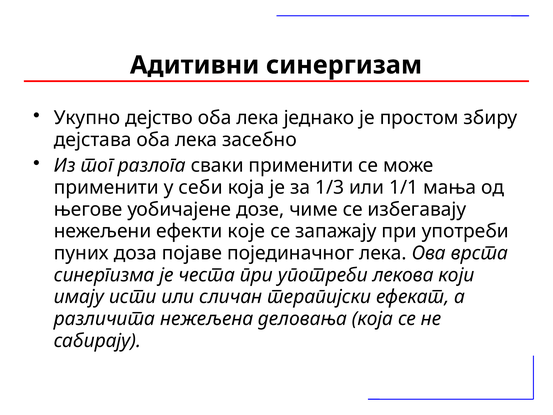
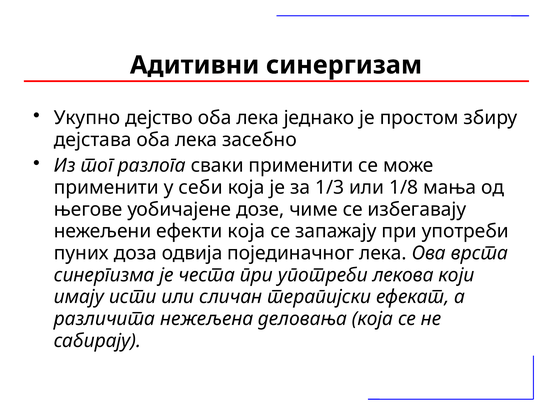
1/1: 1/1 -> 1/8
ефекти које: које -> која
појаве: појаве -> одвија
